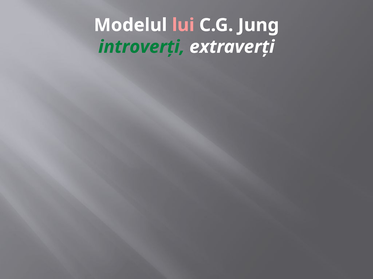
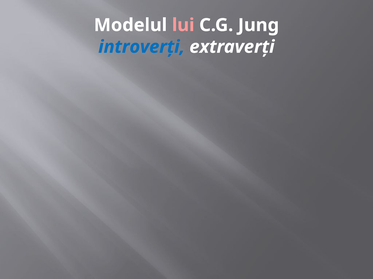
introverţi colour: green -> blue
